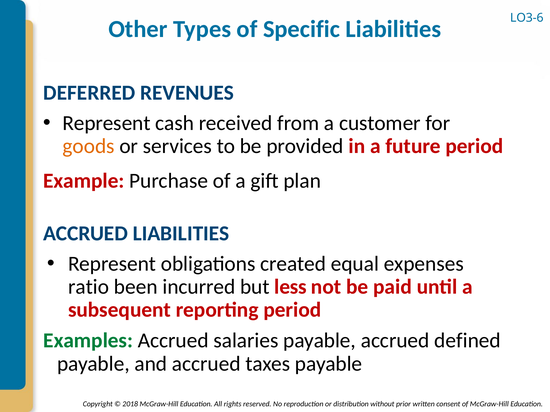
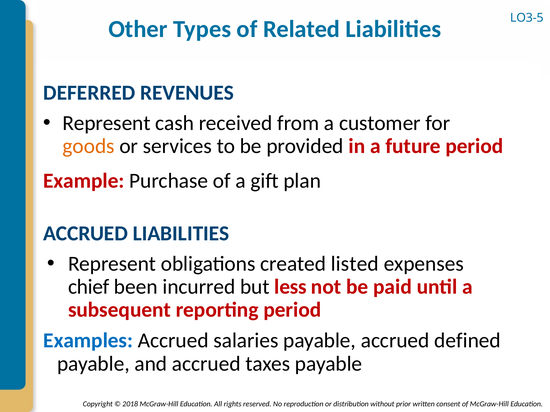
LO3-6: LO3-6 -> LO3-5
Specific: Specific -> Related
equal: equal -> listed
ratio: ratio -> chief
Examples colour: green -> blue
